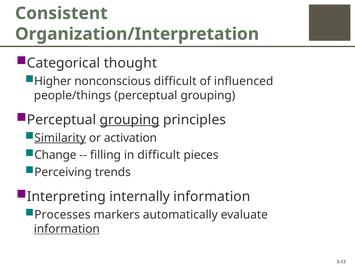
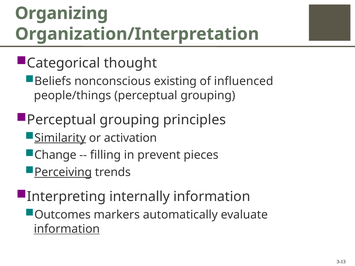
Consistent: Consistent -> Organizing
Higher: Higher -> Beliefs
nonconscious difficult: difficult -> existing
grouping at (130, 120) underline: present -> none
in difficult: difficult -> prevent
Perceiving underline: none -> present
Processes: Processes -> Outcomes
